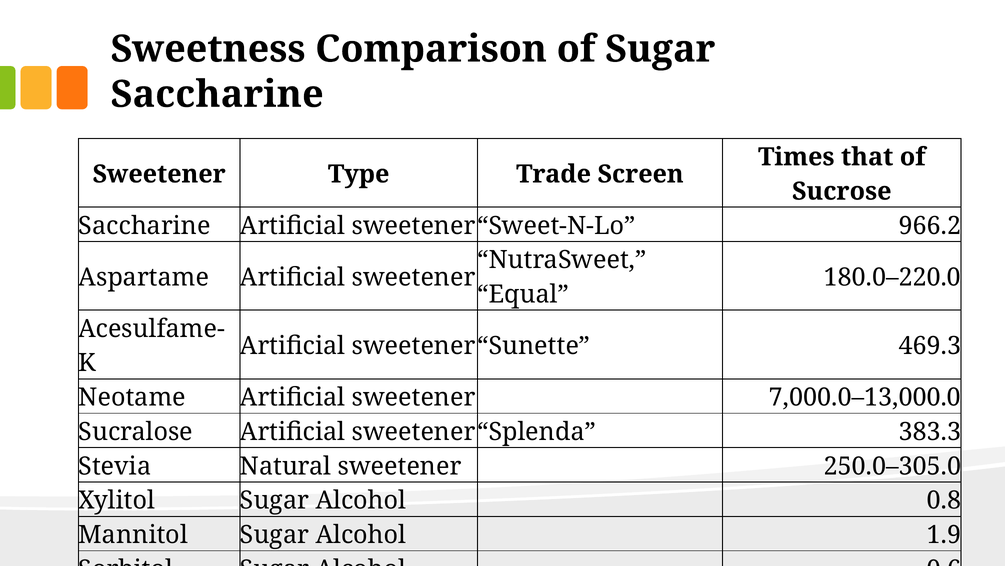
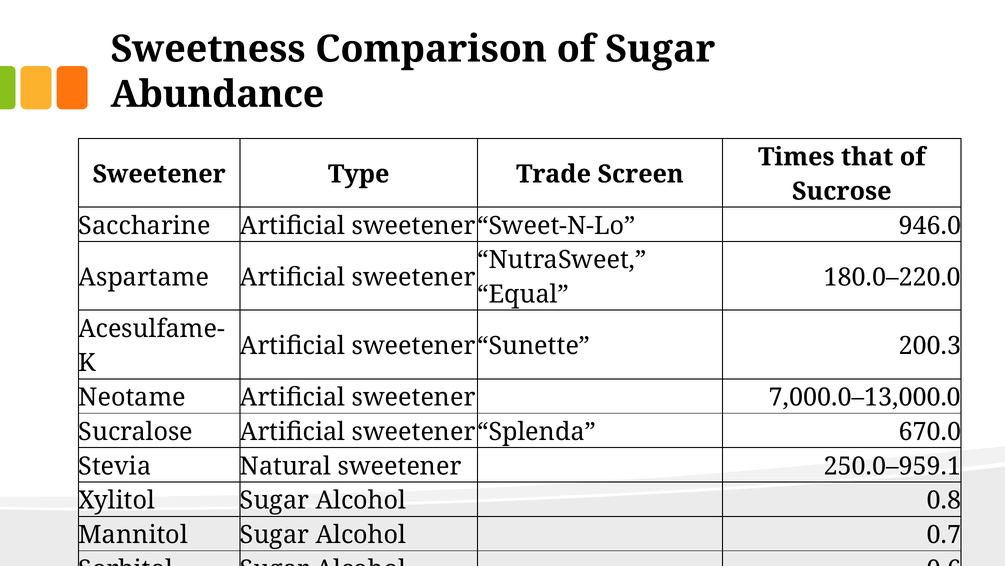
Saccharine at (217, 94): Saccharine -> Abundance
966.2: 966.2 -> 946.0
469.3: 469.3 -> 200.3
383.3: 383.3 -> 670.0
250.0–305.0: 250.0–305.0 -> 250.0–959.1
1.9: 1.9 -> 0.7
